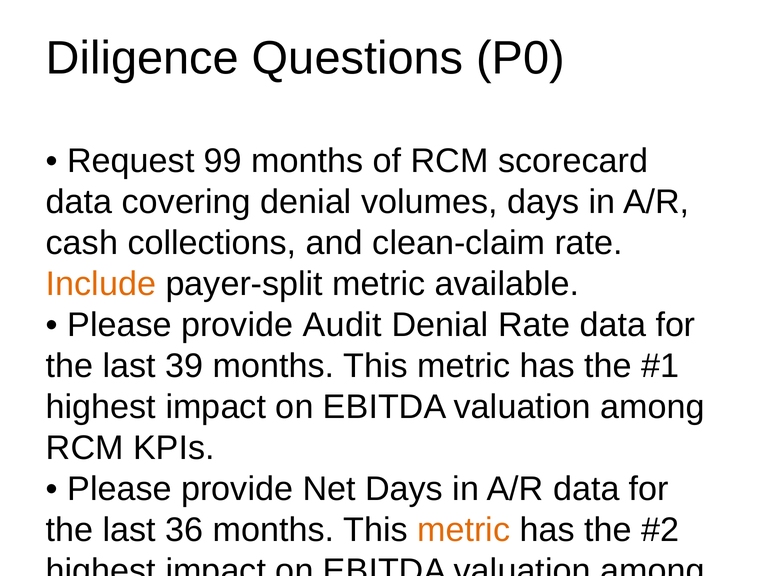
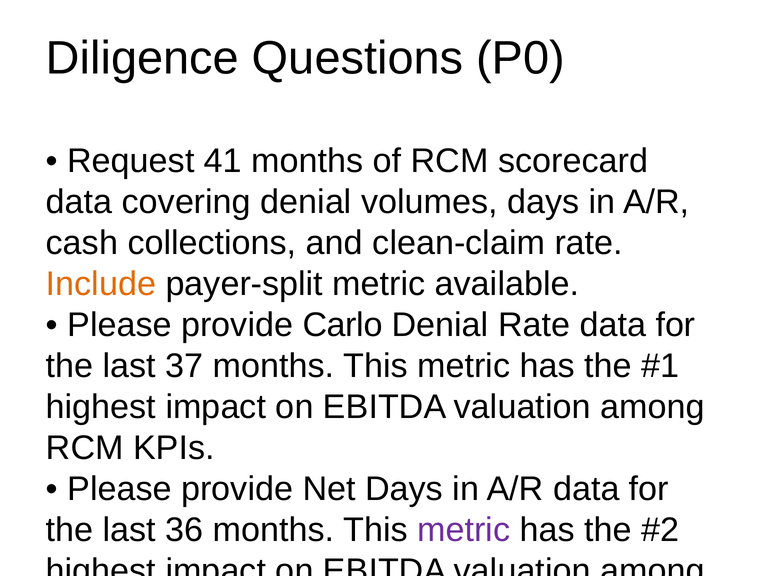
99: 99 -> 41
Audit: Audit -> Carlo
39: 39 -> 37
metric at (464, 530) colour: orange -> purple
